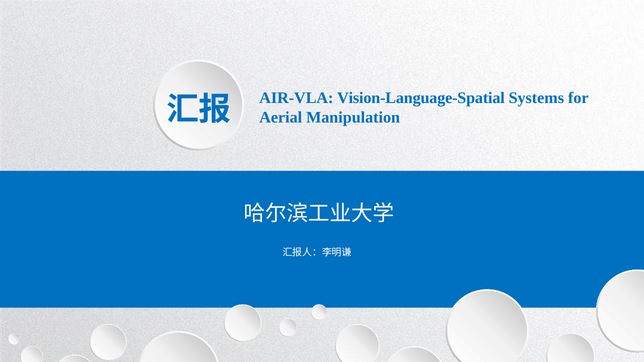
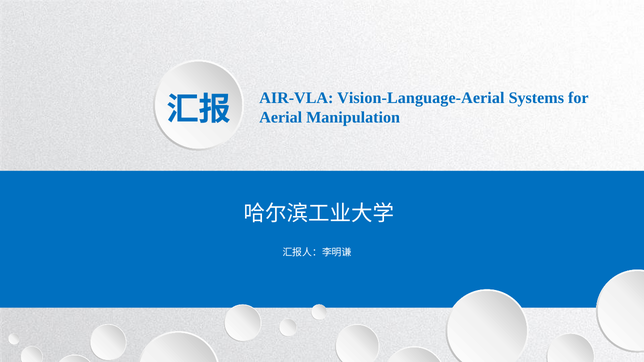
Vision-Language-Spatial: Vision-Language-Spatial -> Vision-Language-Aerial
